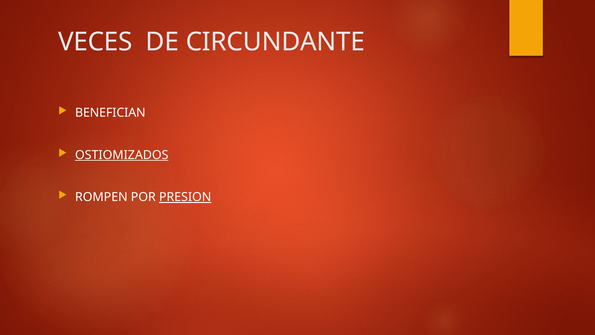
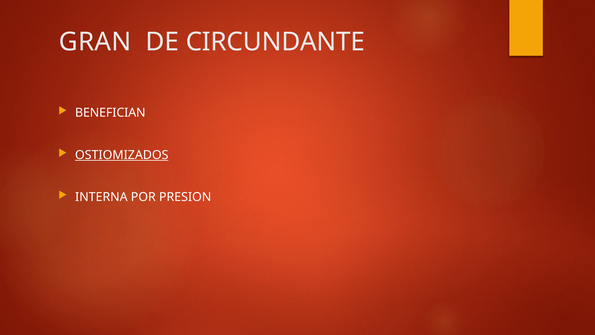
VECES: VECES -> GRAN
ROMPEN: ROMPEN -> INTERNA
PRESION underline: present -> none
